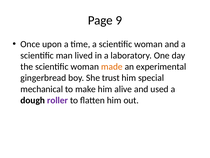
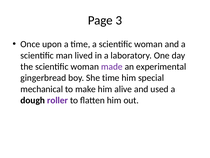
9: 9 -> 3
made colour: orange -> purple
She trust: trust -> time
